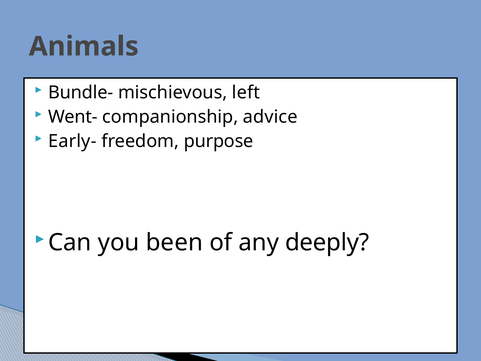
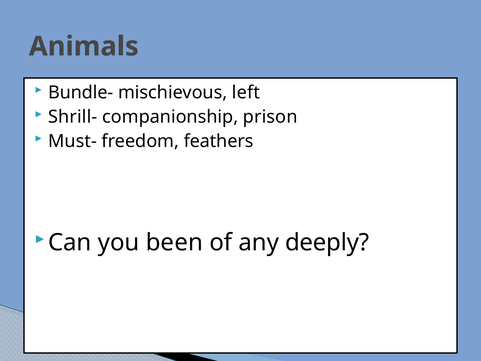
Went-: Went- -> Shrill-
advice: advice -> prison
Early-: Early- -> Must-
purpose: purpose -> feathers
